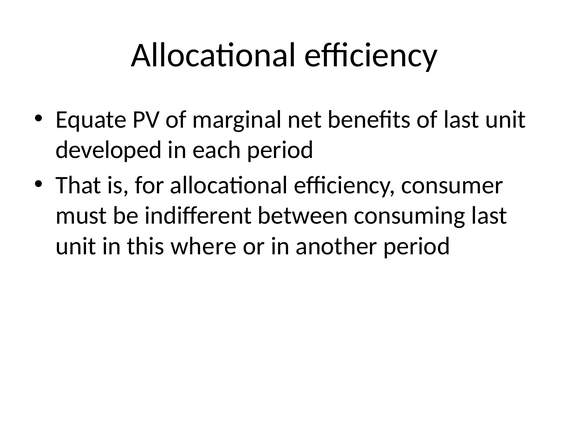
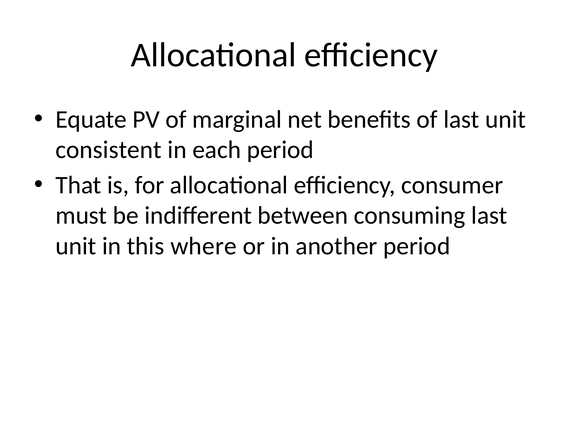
developed: developed -> consistent
